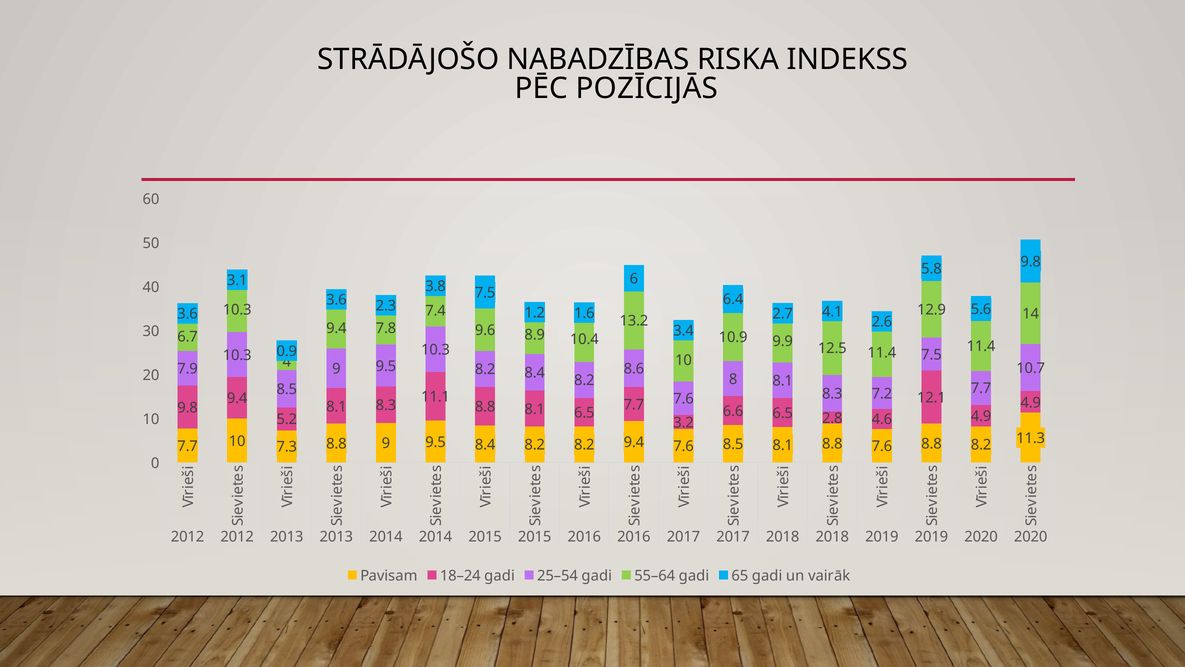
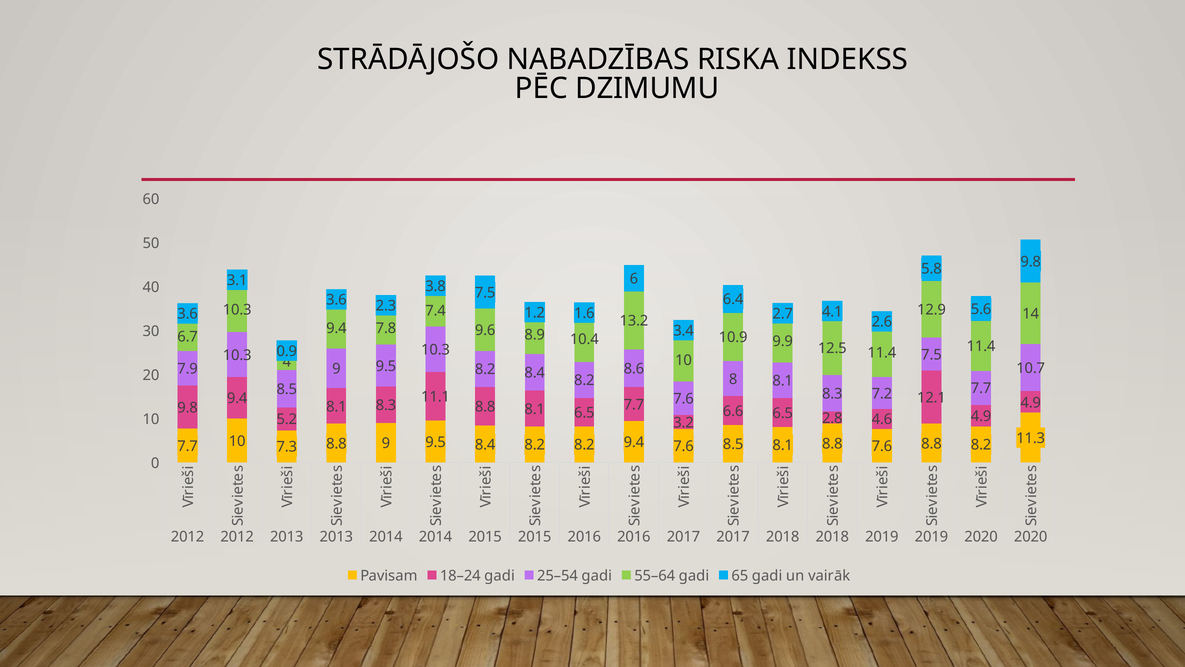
POZĪCIJĀS: POZĪCIJĀS -> DZIMUMU
